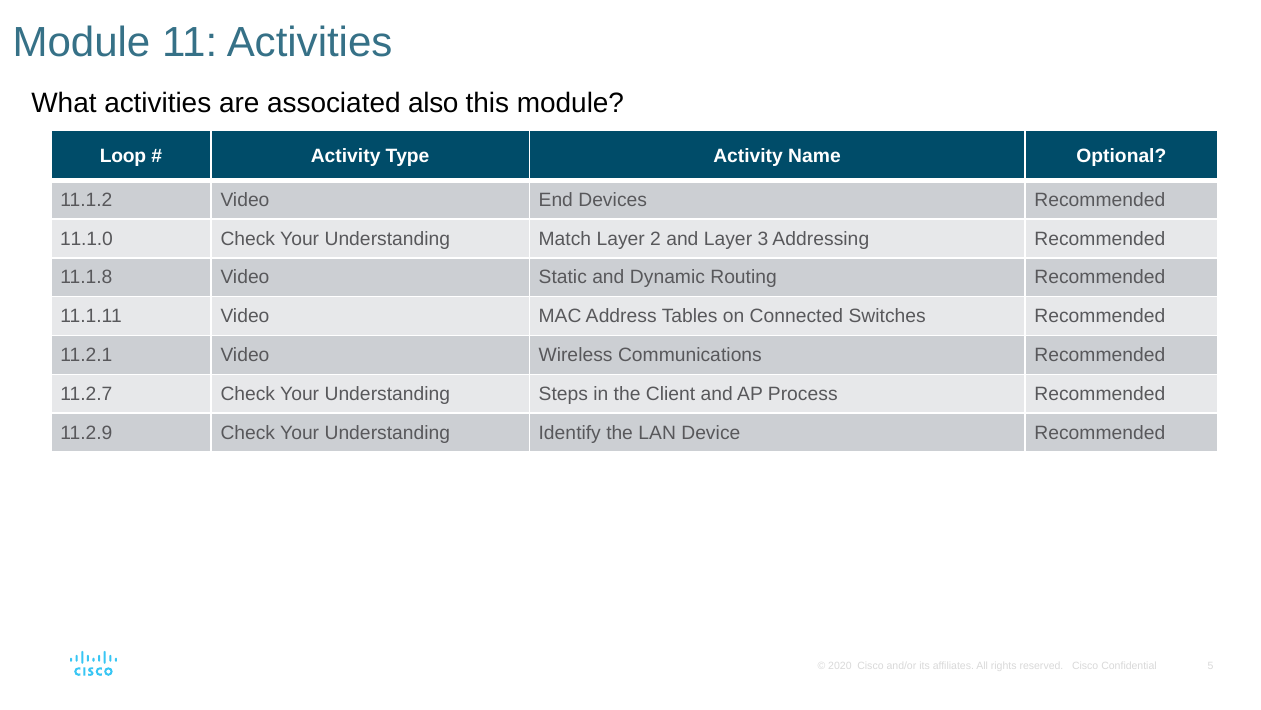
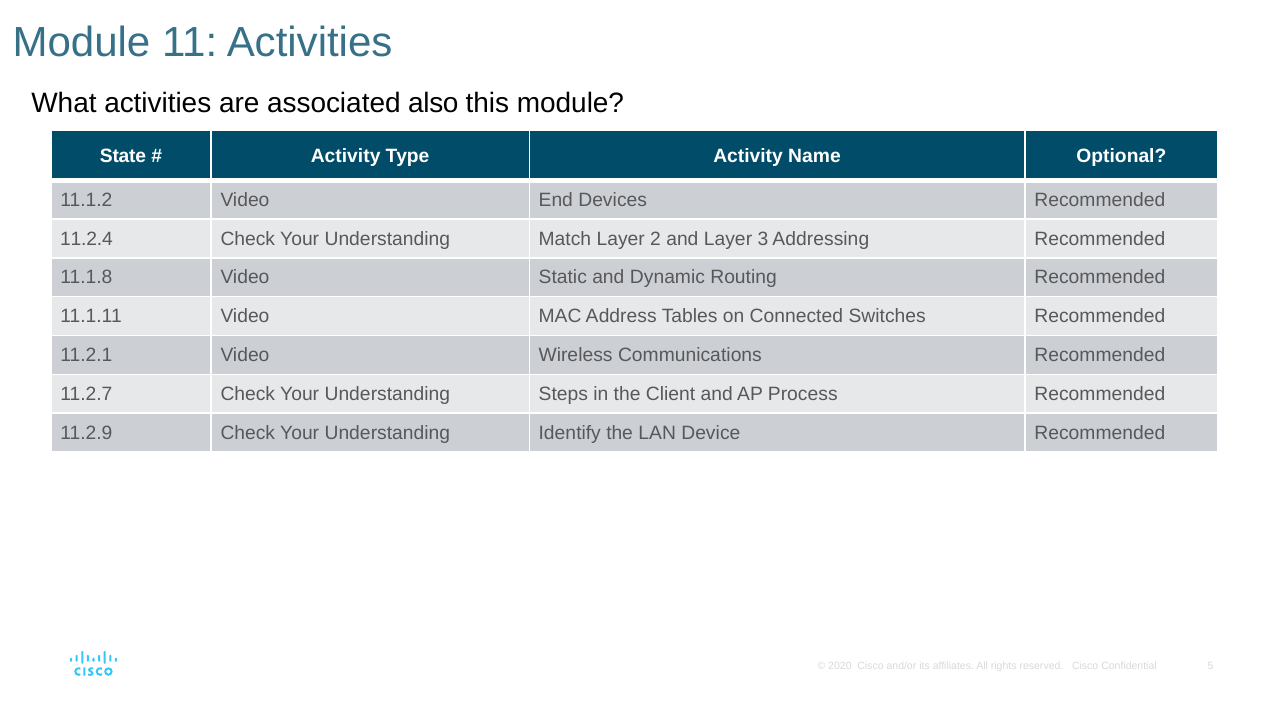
Loop: Loop -> State
11.1.0: 11.1.0 -> 11.2.4
